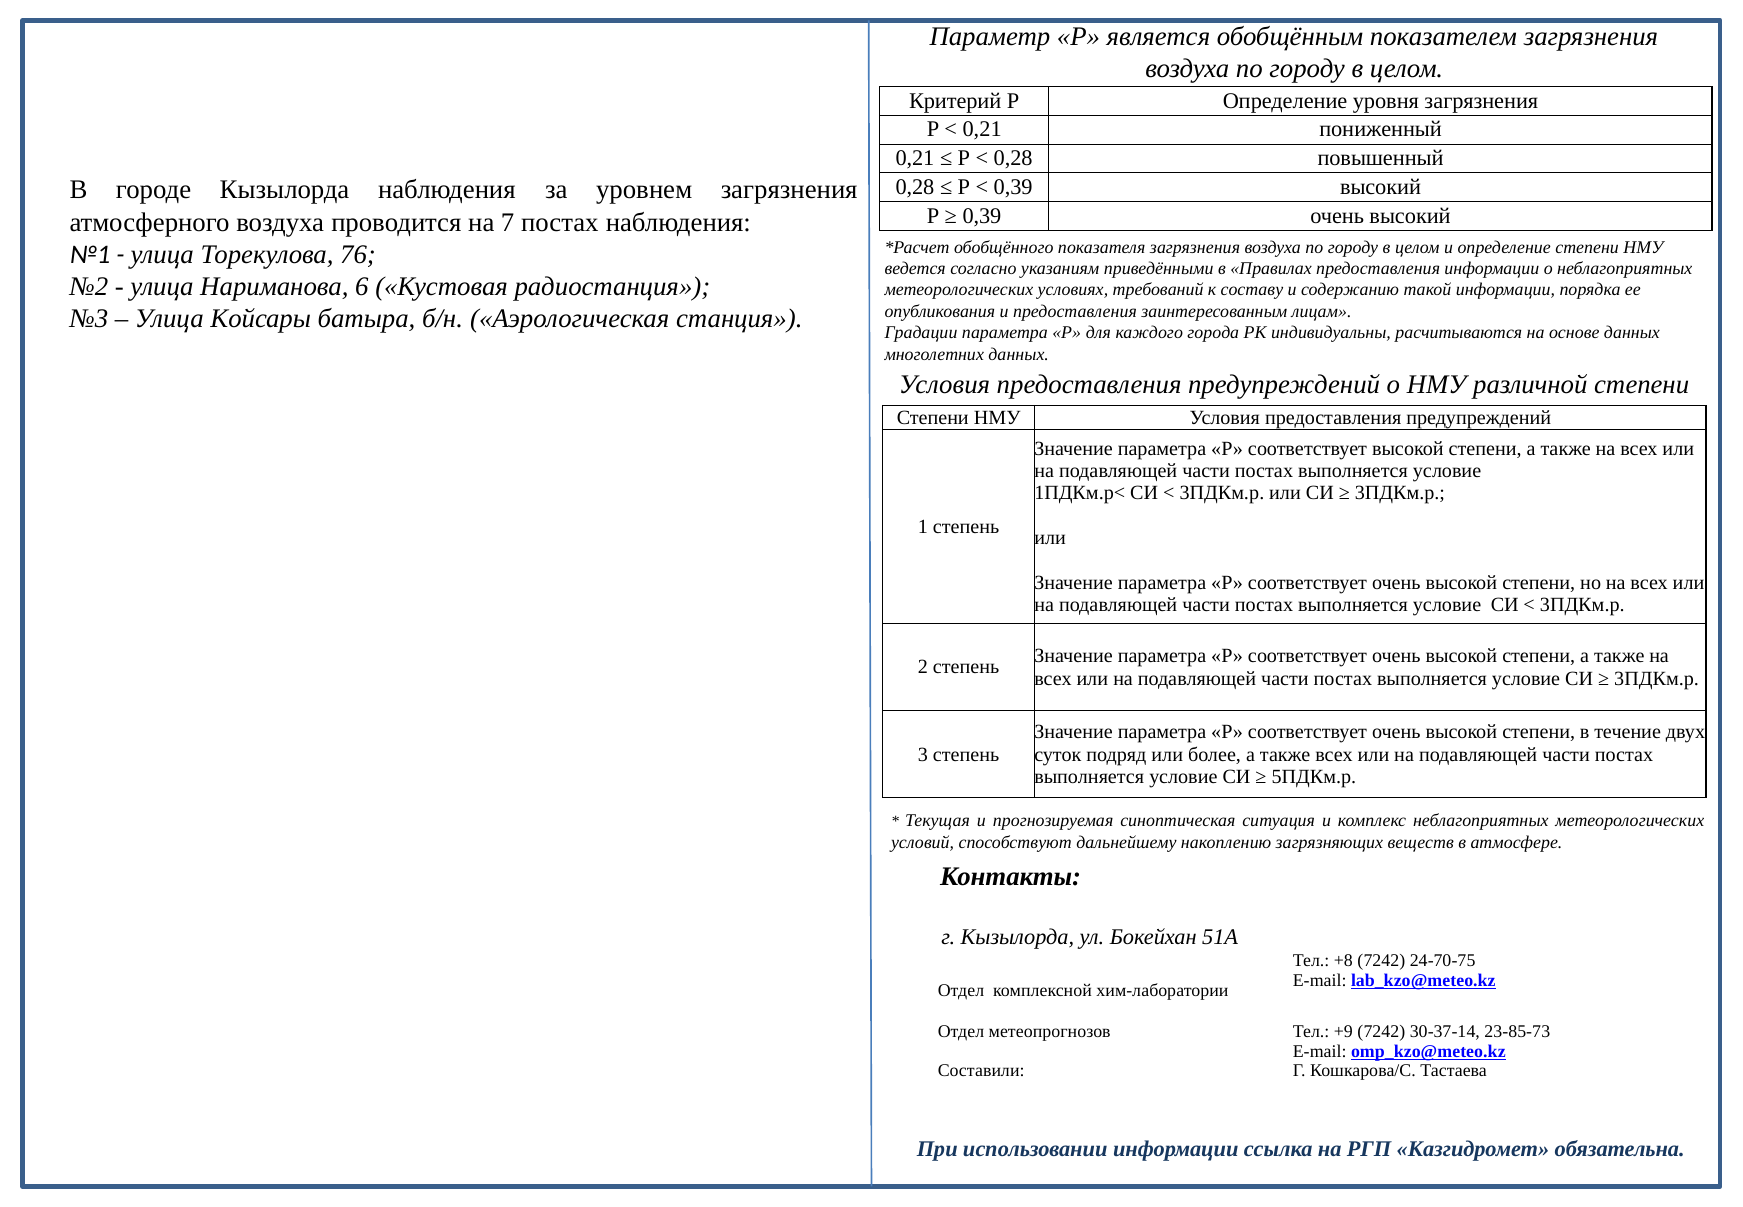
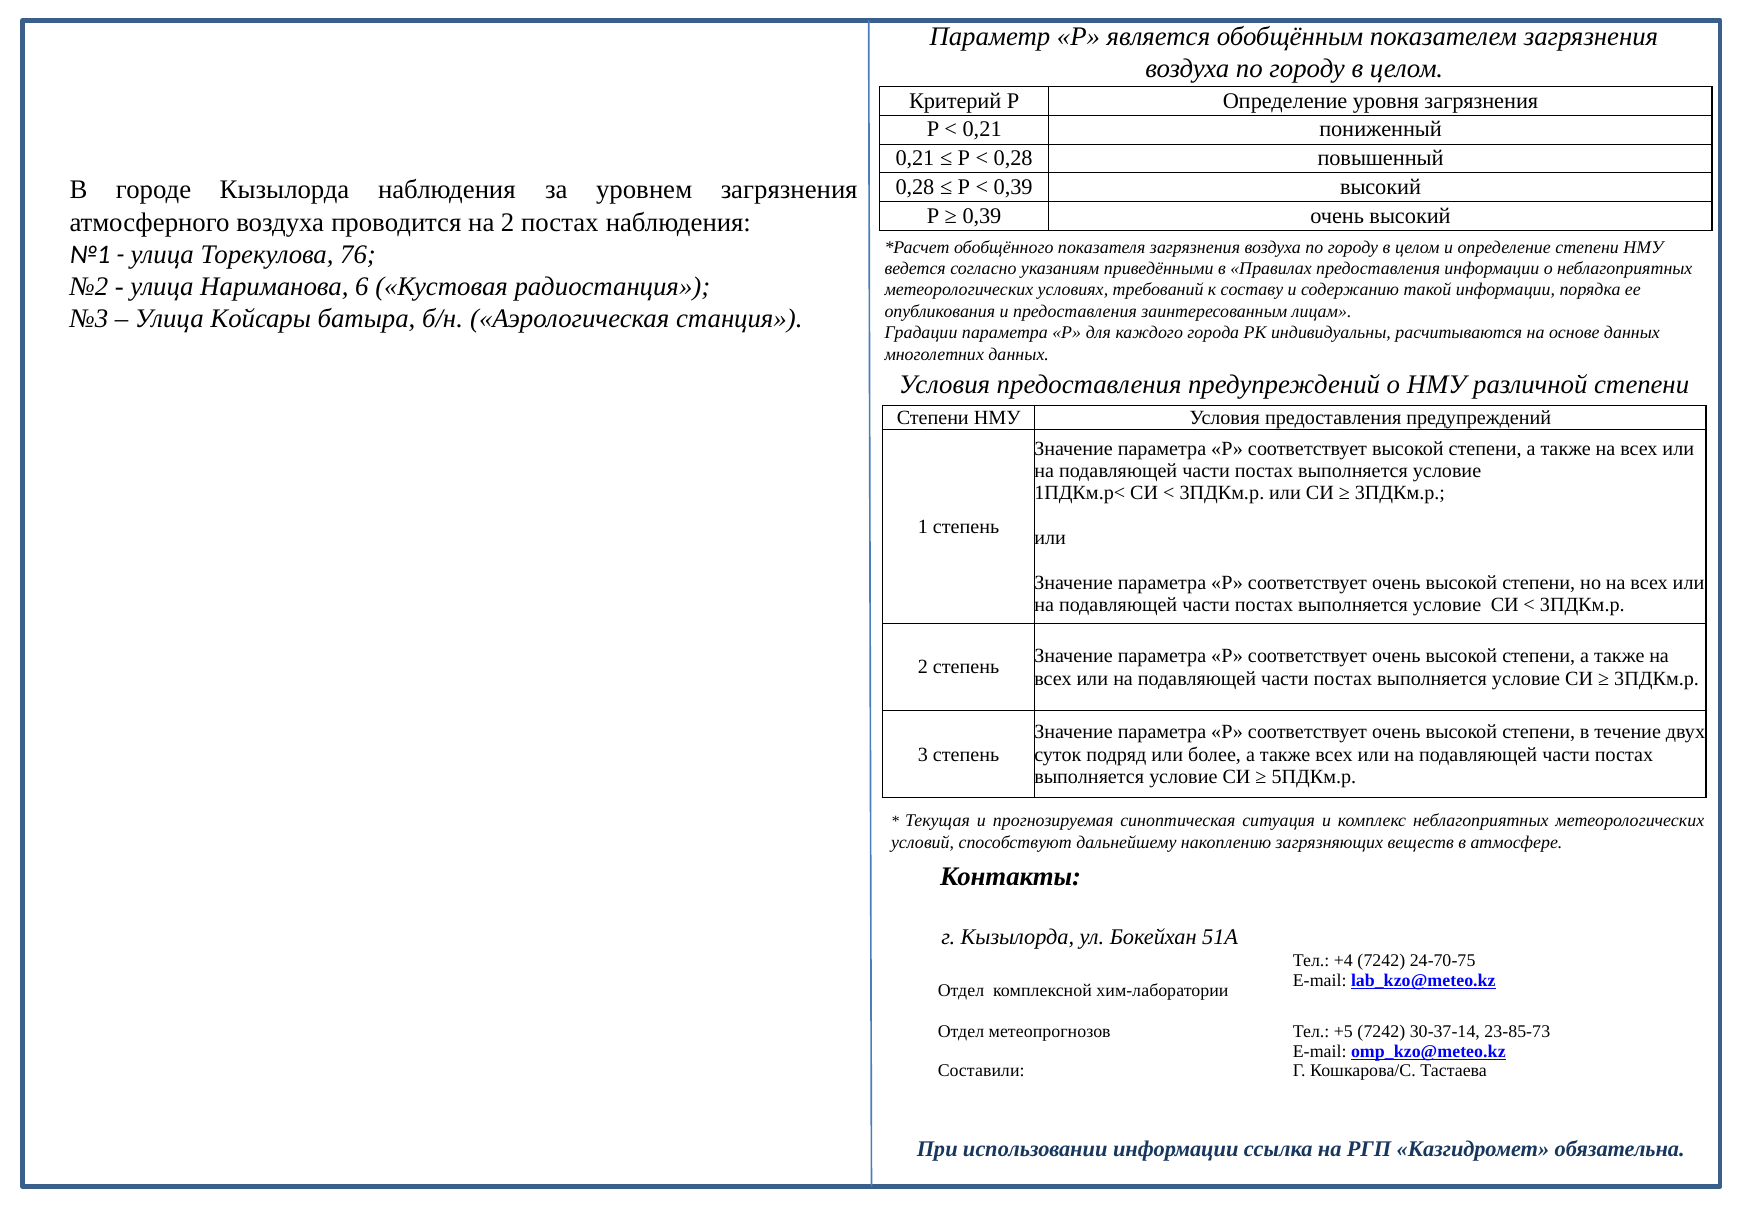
на 7: 7 -> 2
+8: +8 -> +4
+9: +9 -> +5
